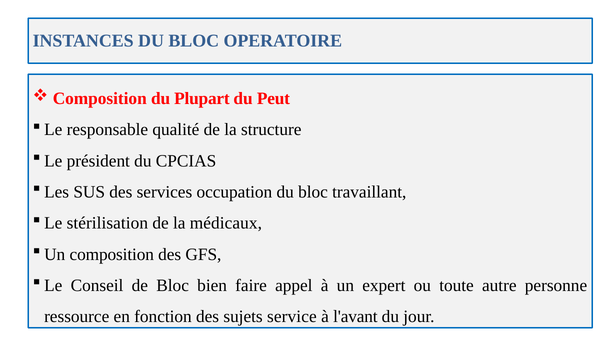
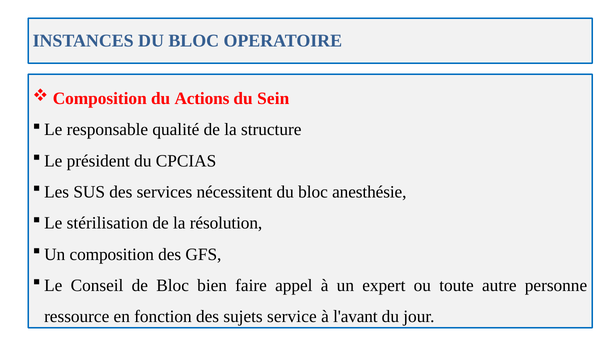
Plupart: Plupart -> Actions
Peut: Peut -> Sein
occupation: occupation -> nécessitent
travaillant: travaillant -> anesthésie
médicaux: médicaux -> résolution
